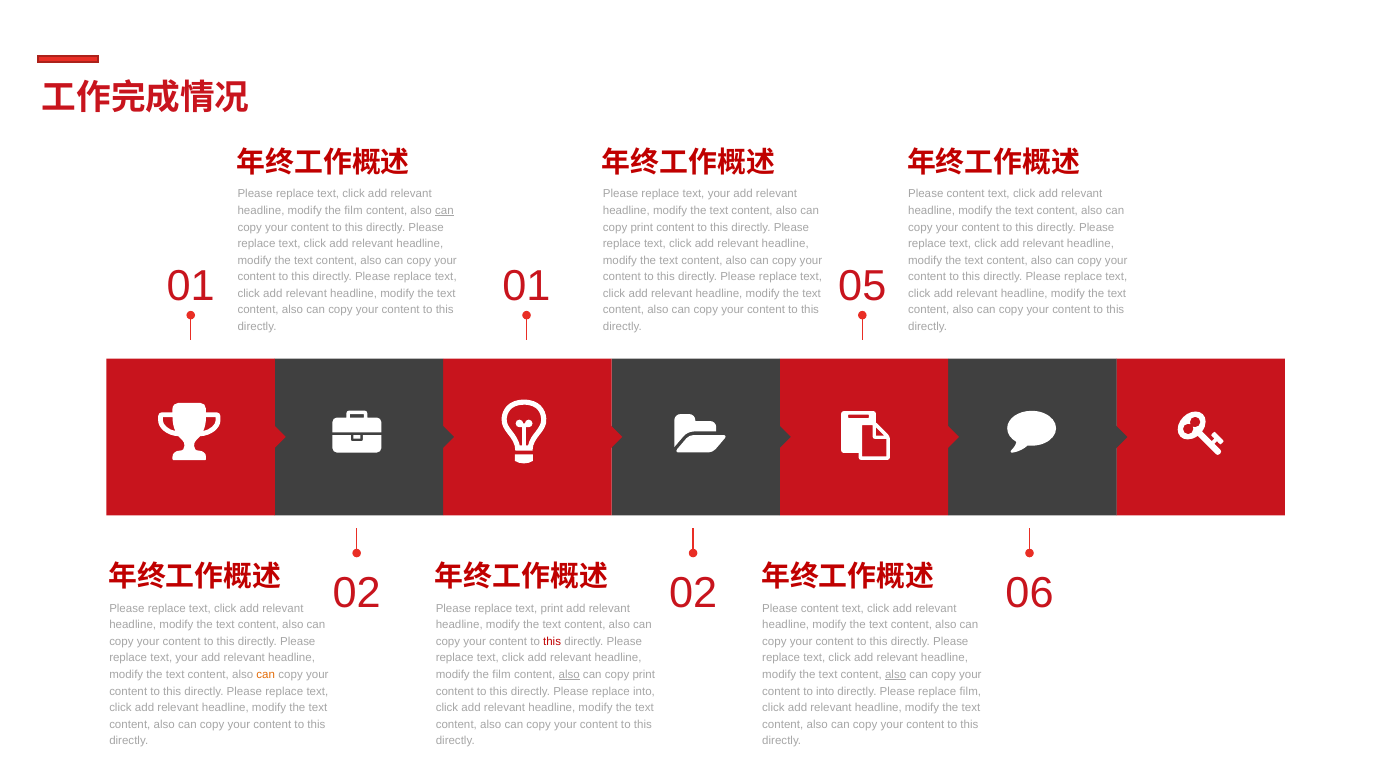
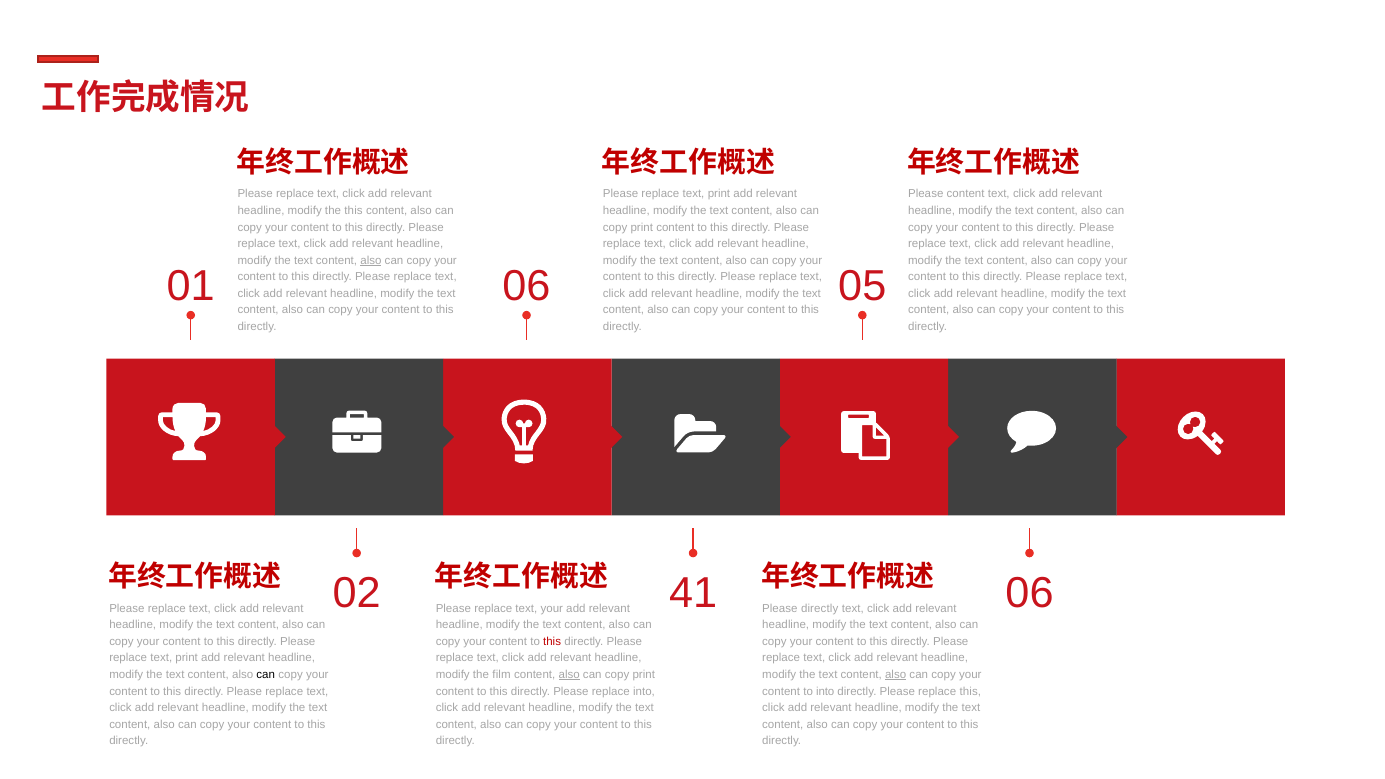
your at (719, 194): your -> print
film at (354, 211): film -> this
can at (444, 211) underline: present -> none
also at (371, 260) underline: none -> present
01 01: 01 -> 06
02 02: 02 -> 41
text print: print -> your
content at (820, 608): content -> directly
your at (187, 658): your -> print
can at (266, 675) colour: orange -> black
replace film: film -> this
